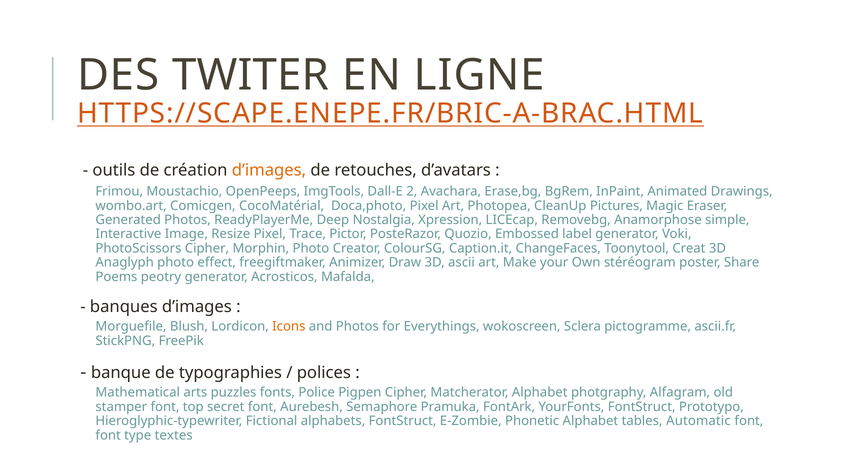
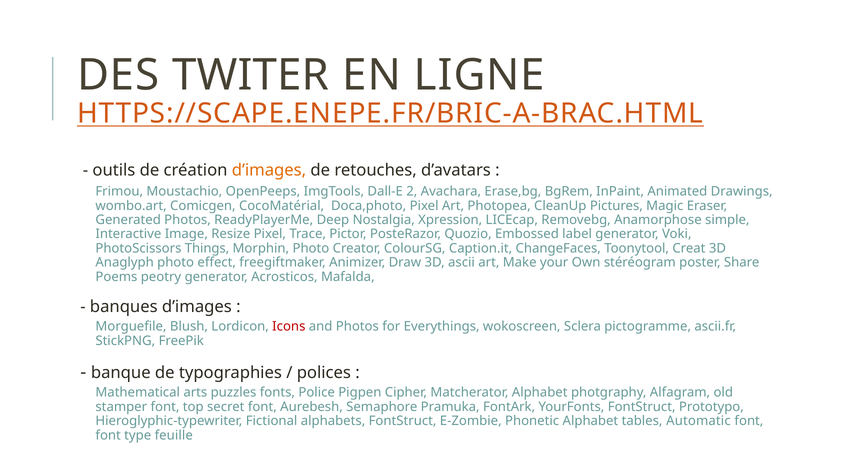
PhotoScissors Cipher: Cipher -> Things
Icons colour: orange -> red
textes: textes -> feuille
